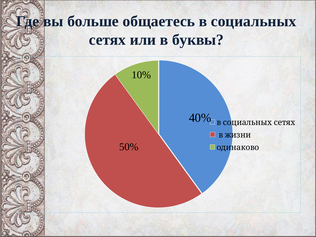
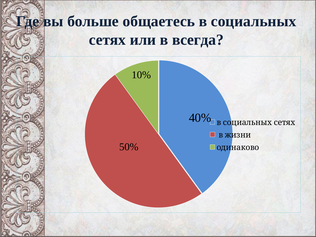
буквы: буквы -> всегда
